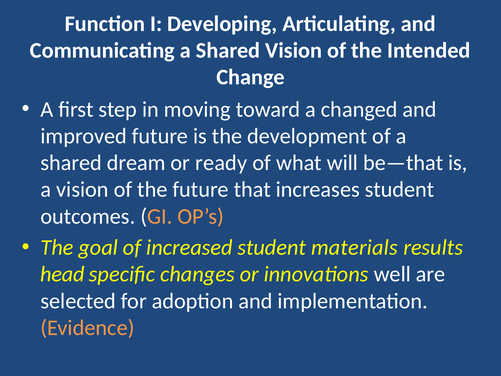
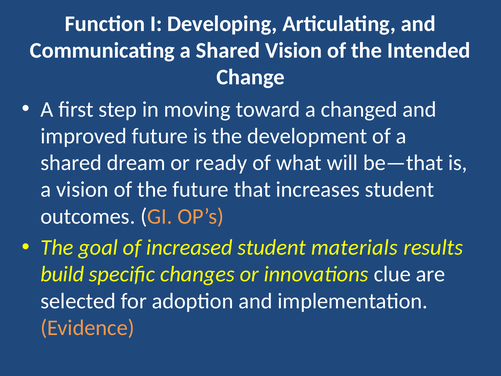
head: head -> build
well: well -> clue
